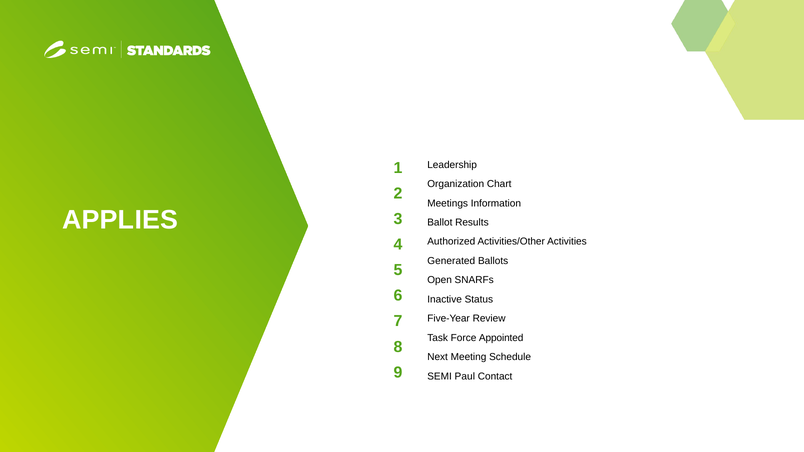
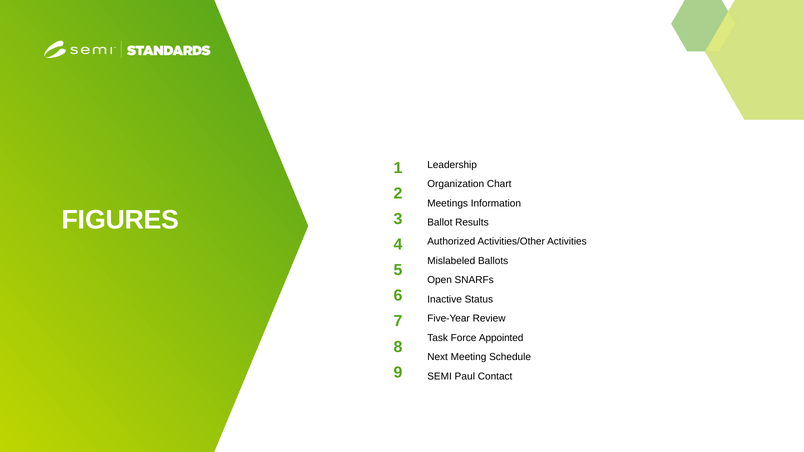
APPLIES: APPLIES -> FIGURES
Generated: Generated -> Mislabeled
